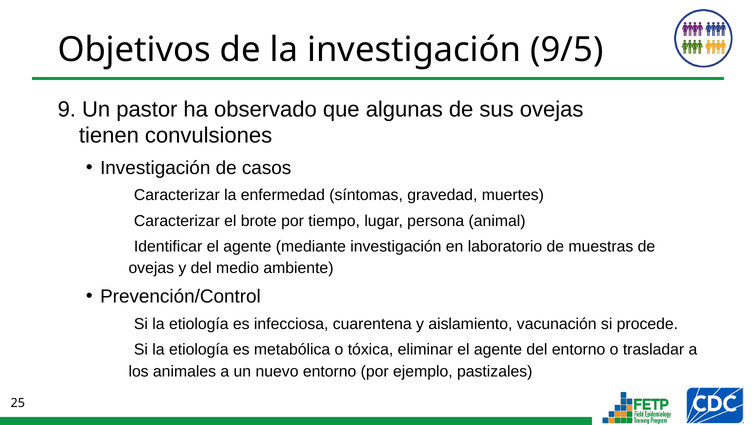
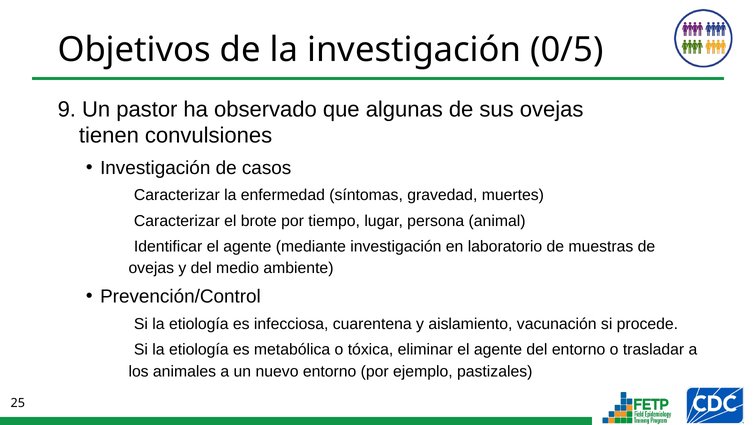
9/5: 9/5 -> 0/5
